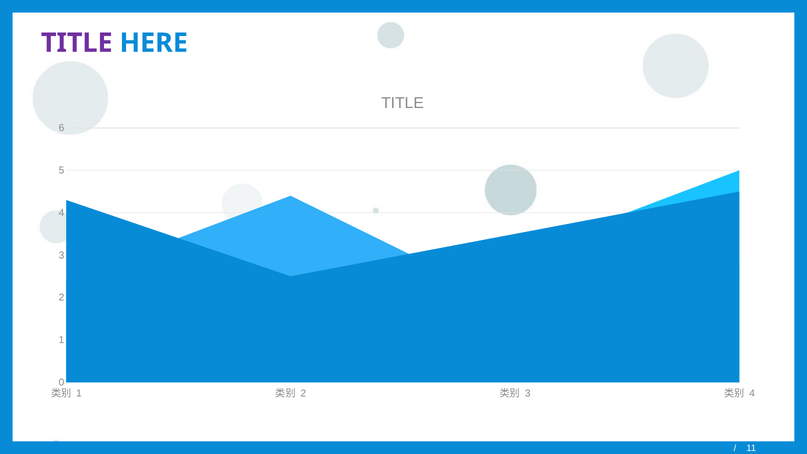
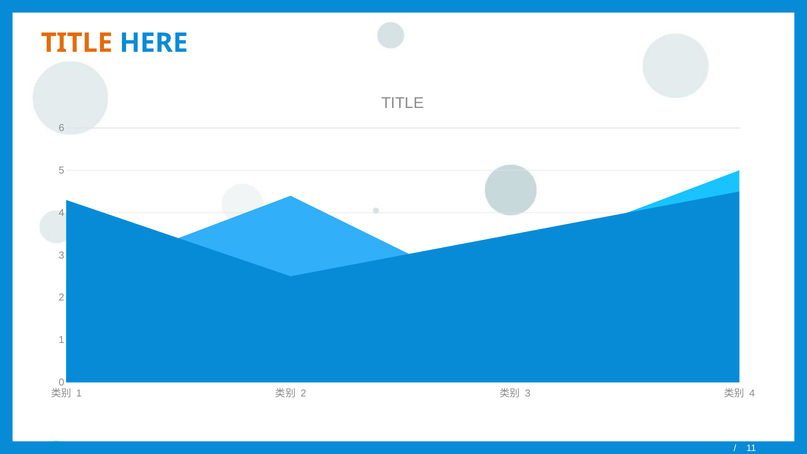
TITLE at (77, 43) colour: purple -> orange
